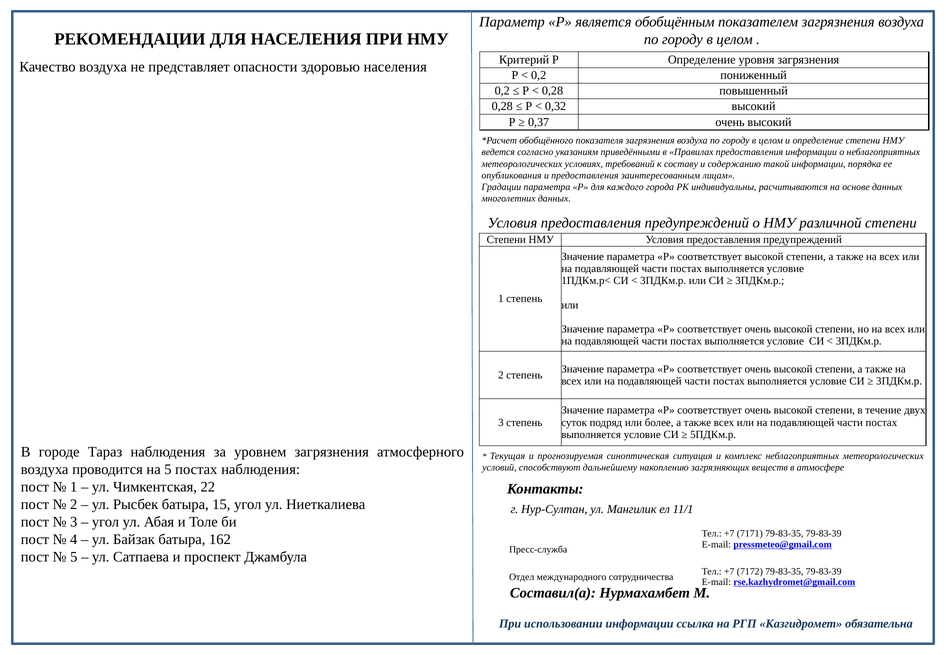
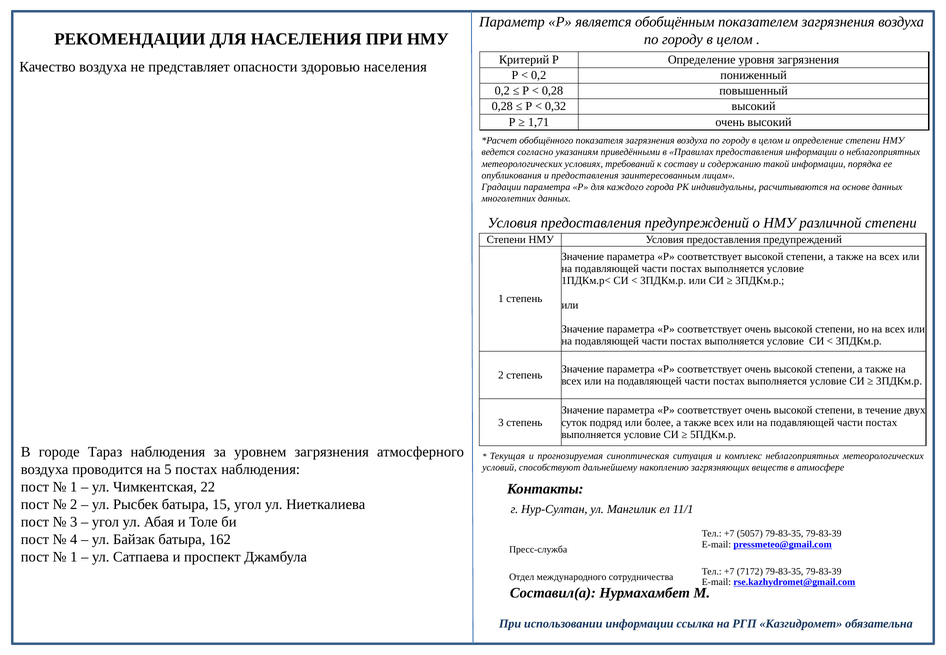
0,37: 0,37 -> 1,71
7171: 7171 -> 5057
5 at (74, 557): 5 -> 1
